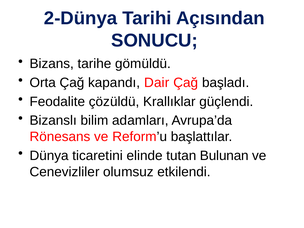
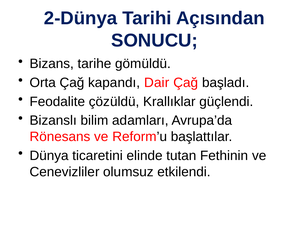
Bulunan: Bulunan -> Fethinin
